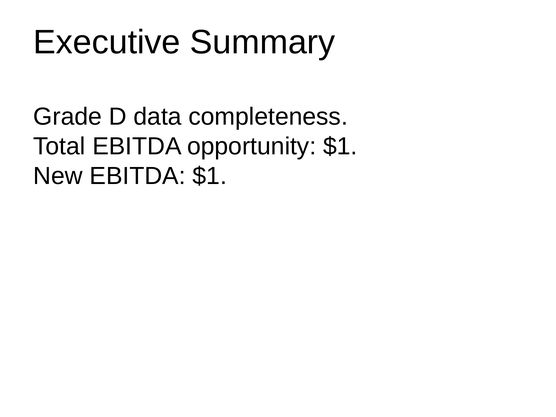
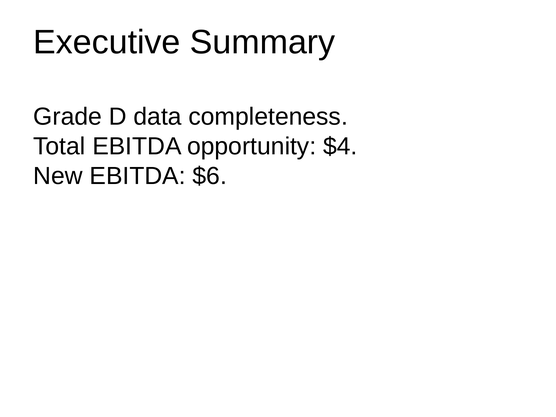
opportunity $1: $1 -> $4
EBITDA $1: $1 -> $6
